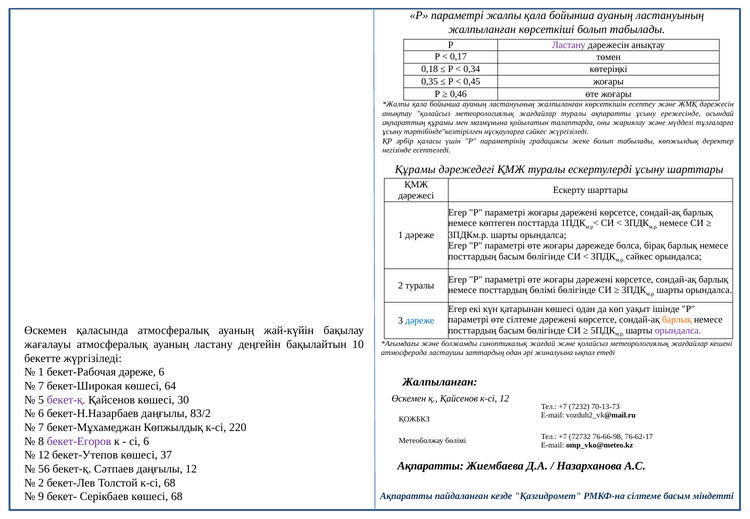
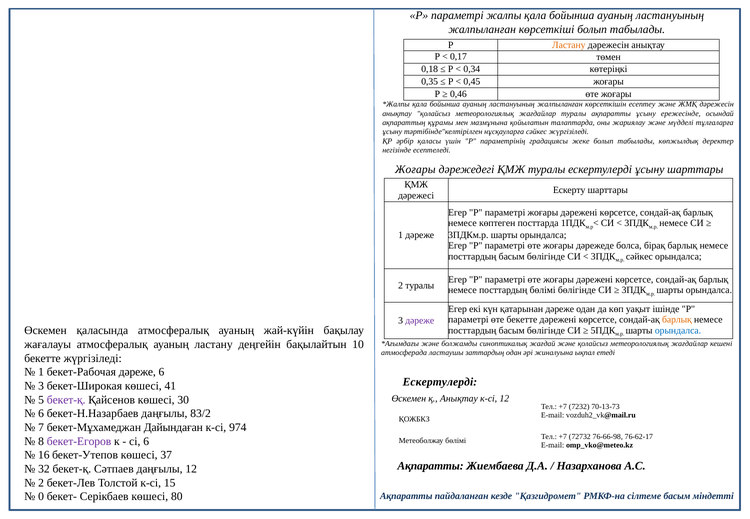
Ластану at (569, 45) colour: purple -> orange
Құрамы at (415, 170): Құрамы -> Жоғары
қатарынан көшесі: көшесі -> дәреже
өте сілтеме: сілтеме -> бекетте
дәреже at (420, 321) colour: blue -> purple
орындалса at (678, 330) colour: purple -> blue
Жалпыланған at (440, 382): Жалпыланған -> Ескертулерді
7 at (41, 386): 7 -> 3
64: 64 -> 41
қ Қайсенов: Қайсенов -> Анықтау
бекет-Мұхамеджан Көпжылдық: Көпжылдық -> Дайындаған
220: 220 -> 974
12 at (44, 455): 12 -> 16
56: 56 -> 32
к-сі 68: 68 -> 15
9: 9 -> 0
көшесі 68: 68 -> 80
